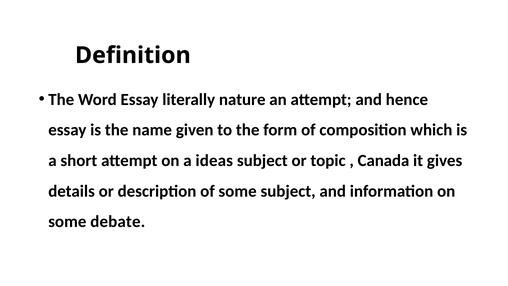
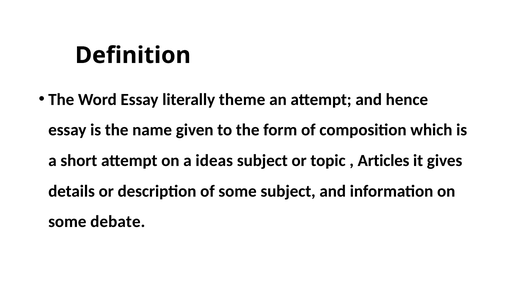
nature: nature -> theme
Canada: Canada -> Articles
